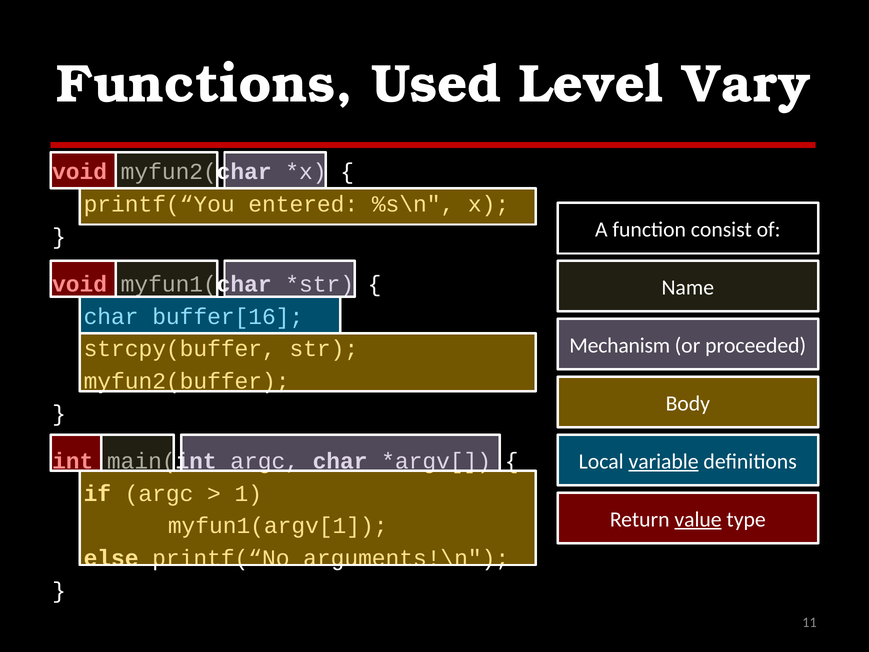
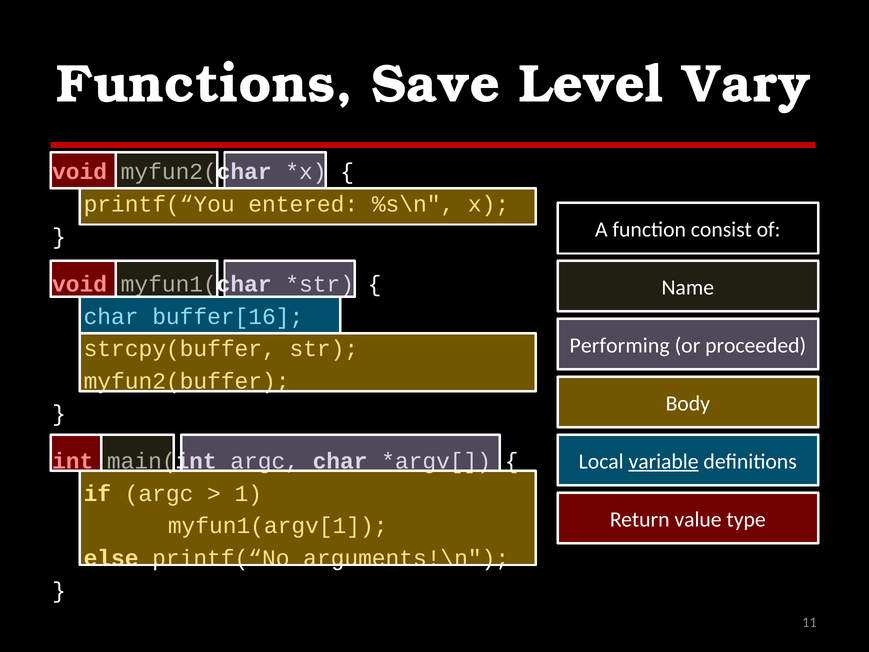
Used: Used -> Save
Mechanism: Mechanism -> Performing
value underline: present -> none
